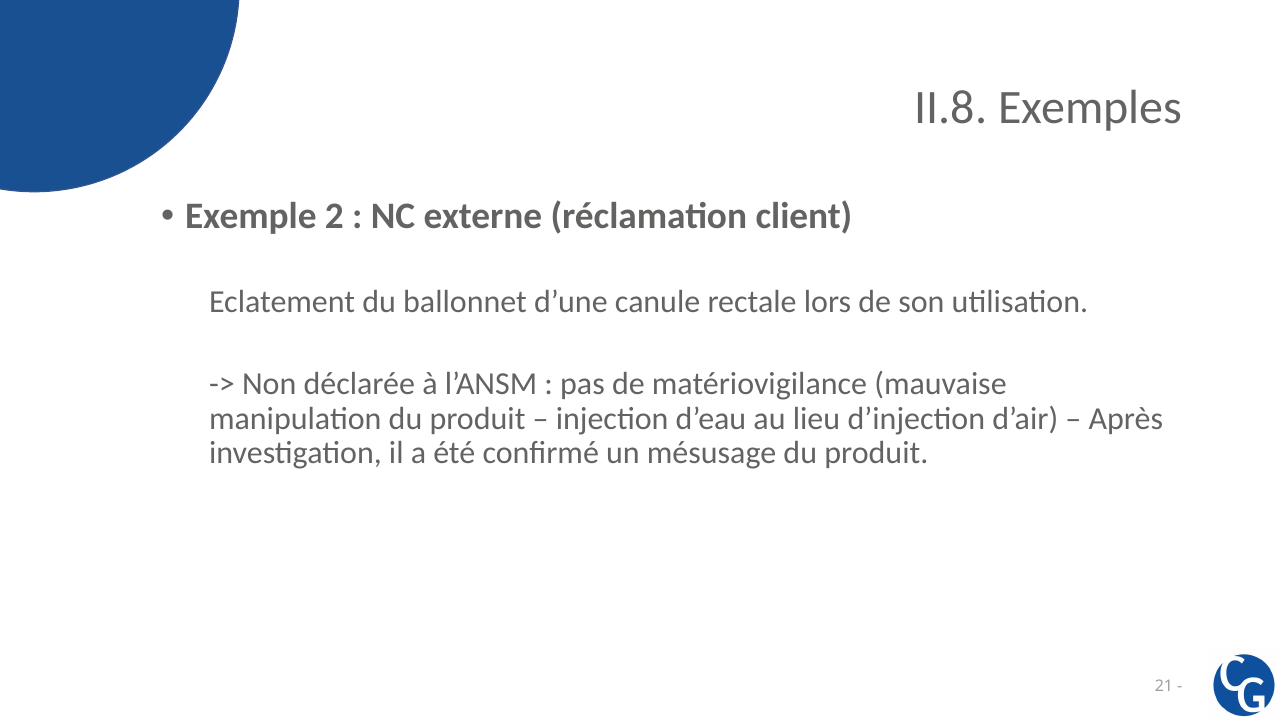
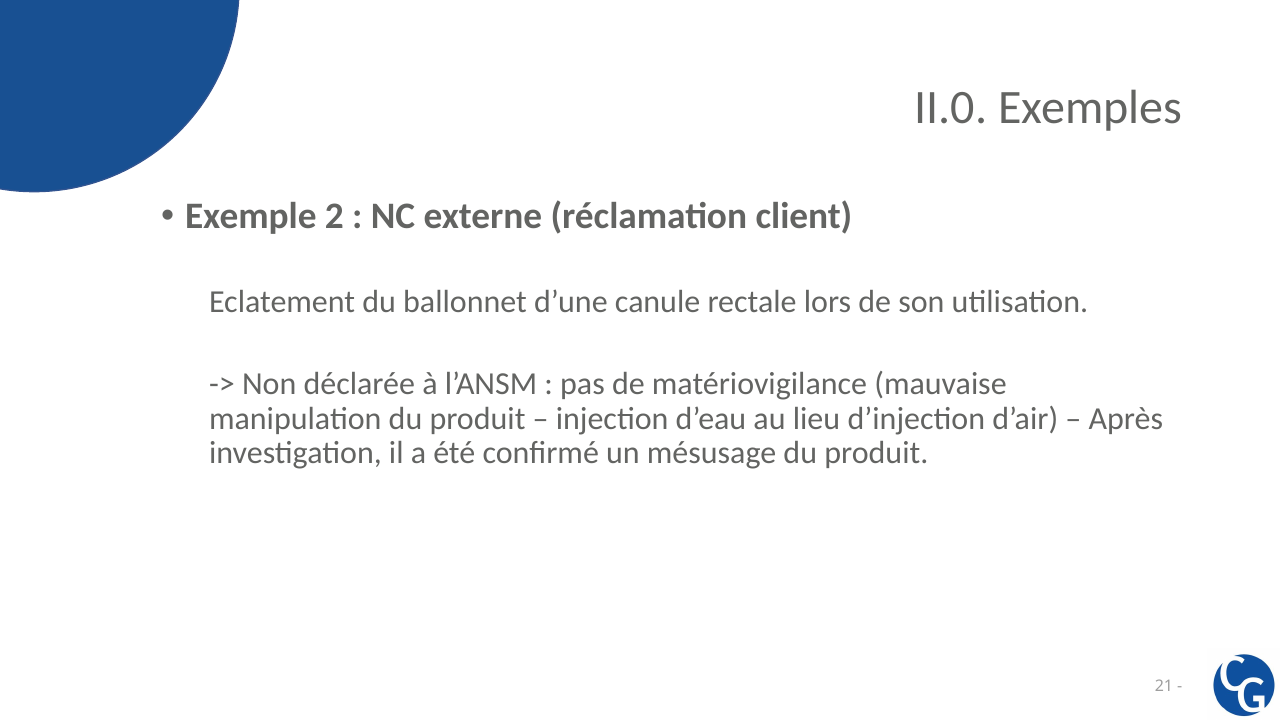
II.8: II.8 -> II.0
